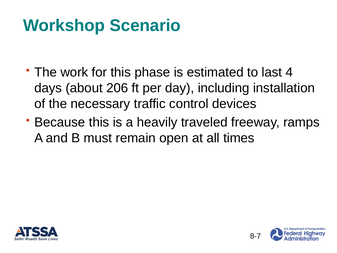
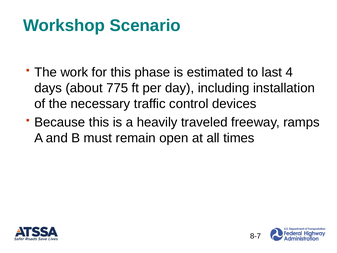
206: 206 -> 775
